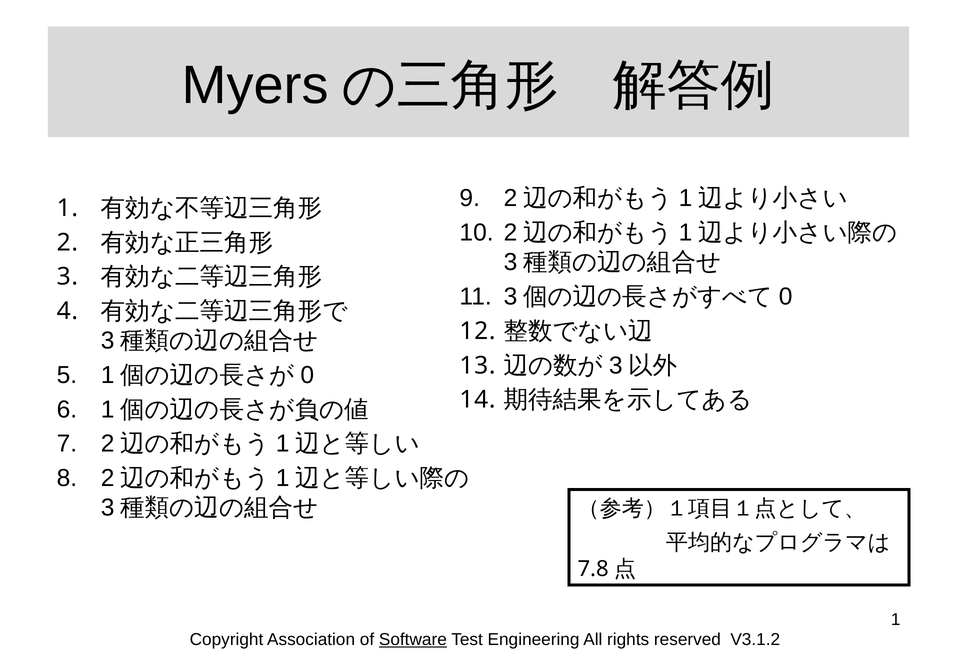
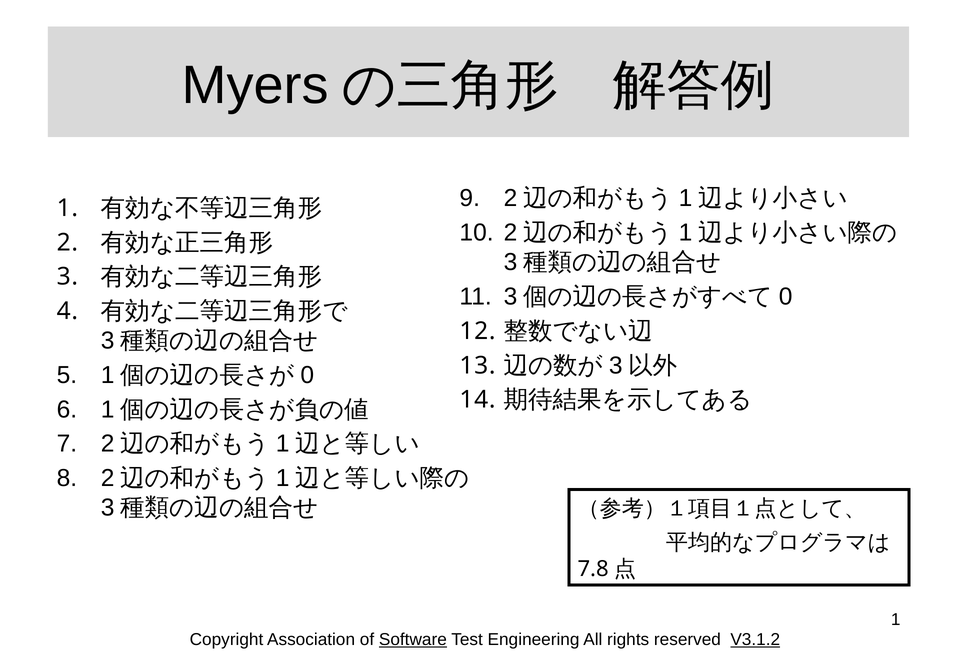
V3.1.2 underline: none -> present
